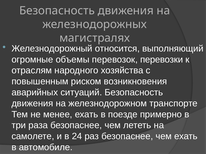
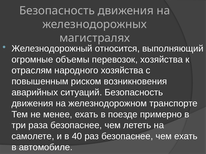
перевозок перевозки: перевозки -> хозяйства
24: 24 -> 40
